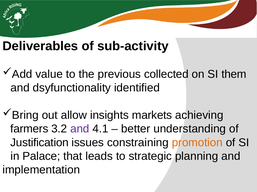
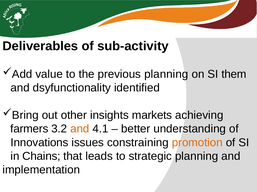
previous collected: collected -> planning
allow: allow -> other
and at (80, 129) colour: purple -> orange
Justification: Justification -> Innovations
Palace: Palace -> Chains
